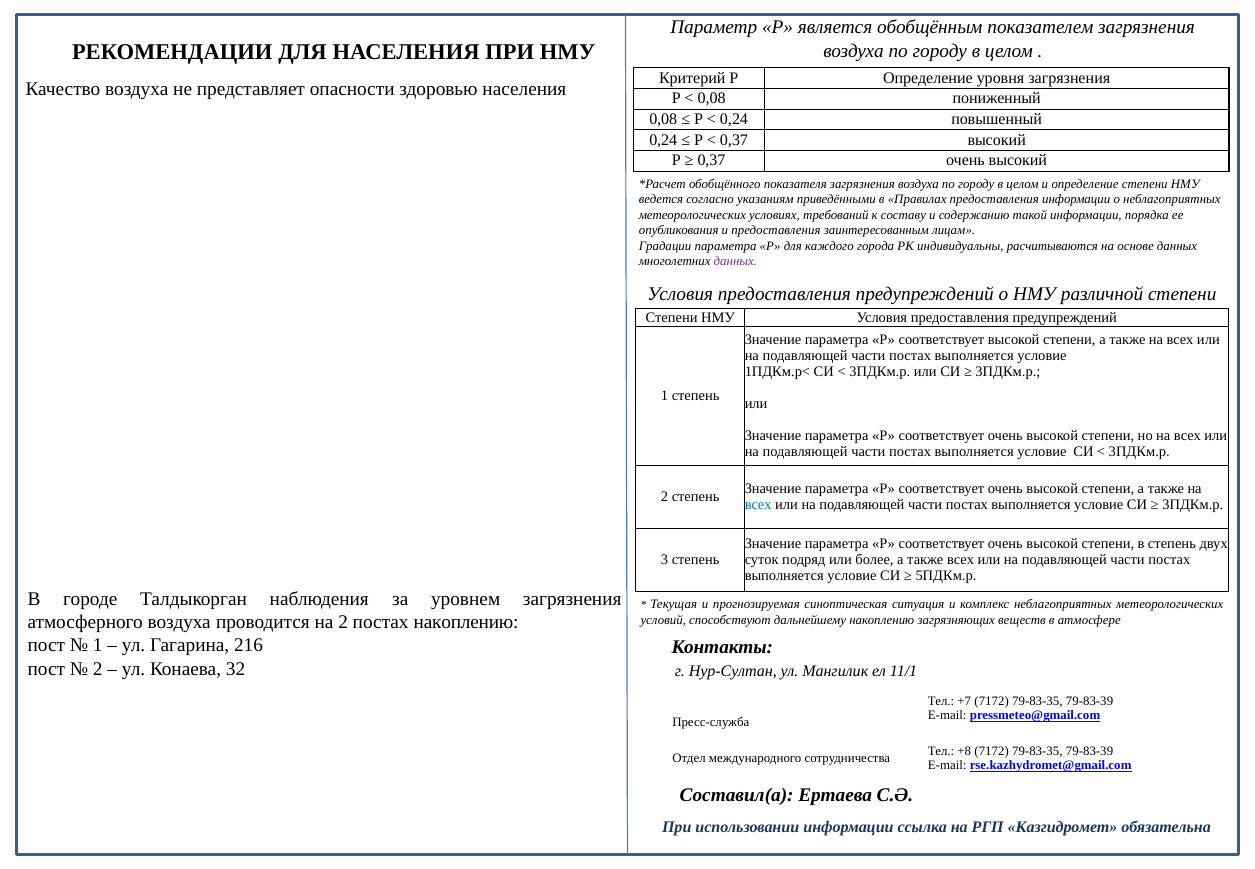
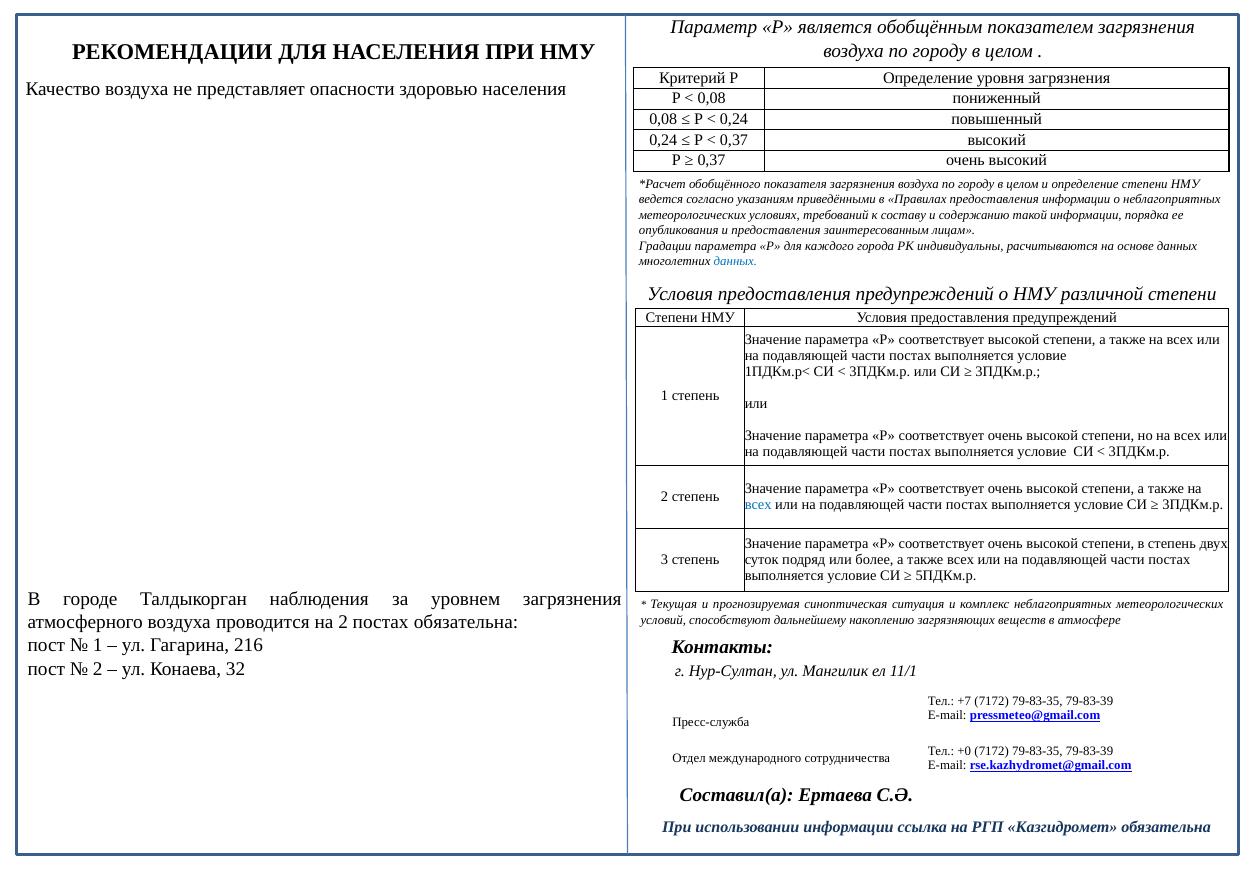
данных at (735, 261) colour: purple -> blue
постах накоплению: накоплению -> обязательна
+8: +8 -> +0
